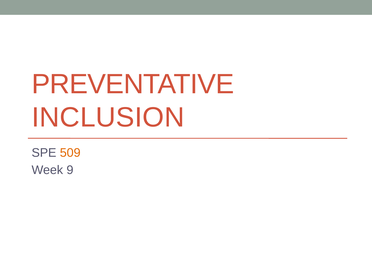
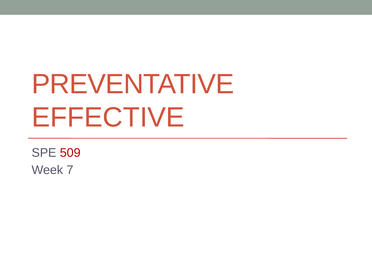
INCLUSION: INCLUSION -> EFFECTIVE
509 colour: orange -> red
9: 9 -> 7
